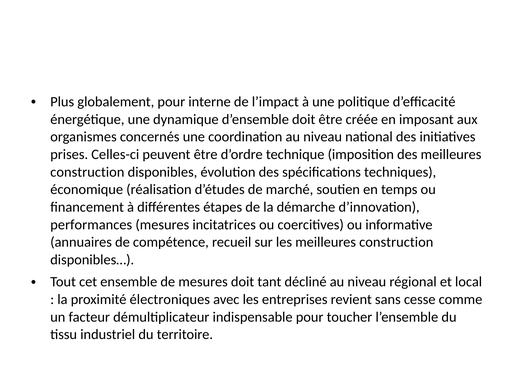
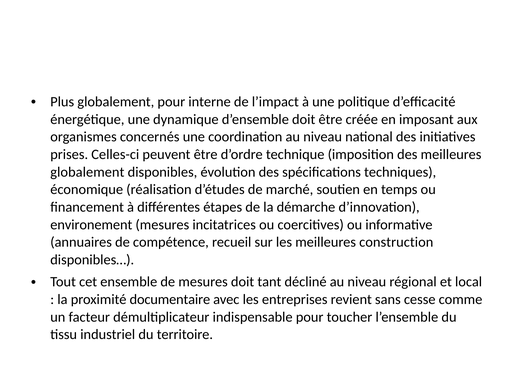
construction at (87, 172): construction -> globalement
performances: performances -> environement
électroniques: électroniques -> documentaire
